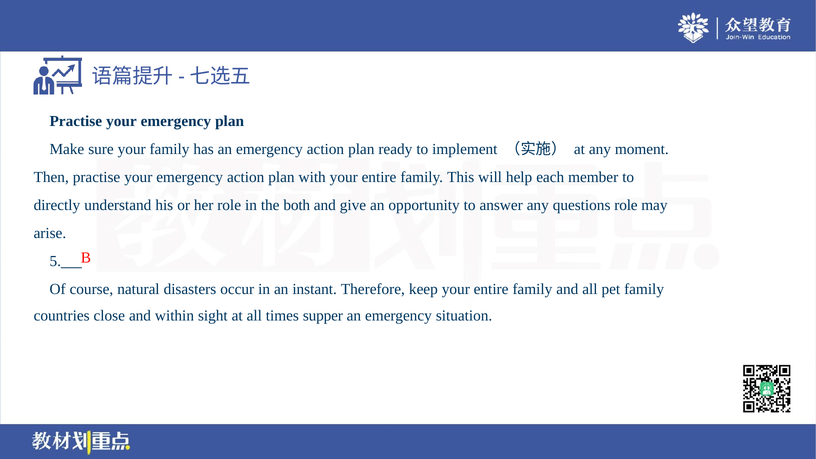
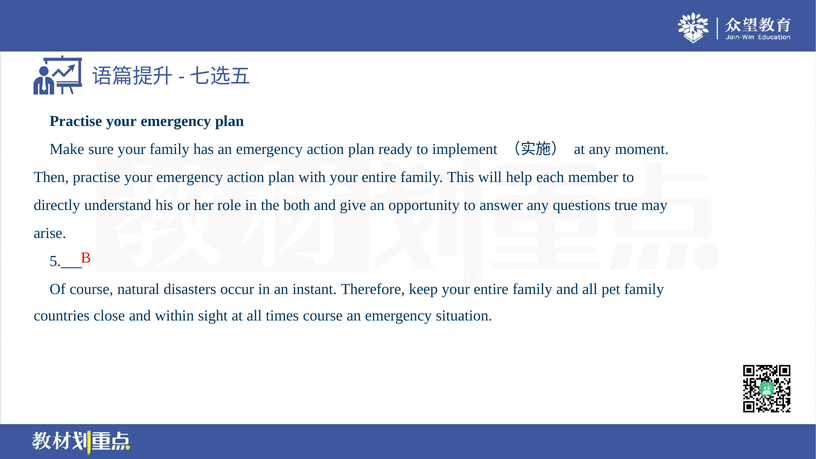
questions role: role -> true
times supper: supper -> course
